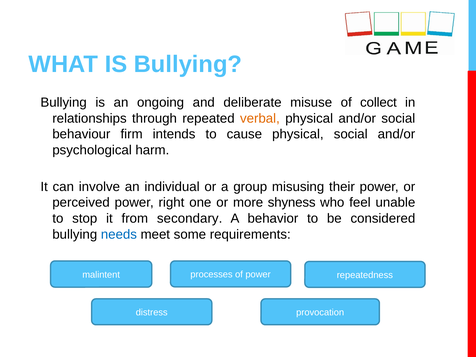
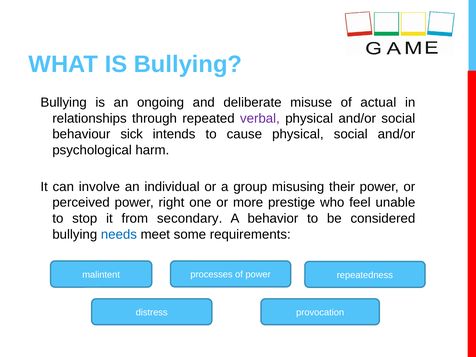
collect: collect -> actual
verbal colour: orange -> purple
firm: firm -> sick
shyness: shyness -> prestige
